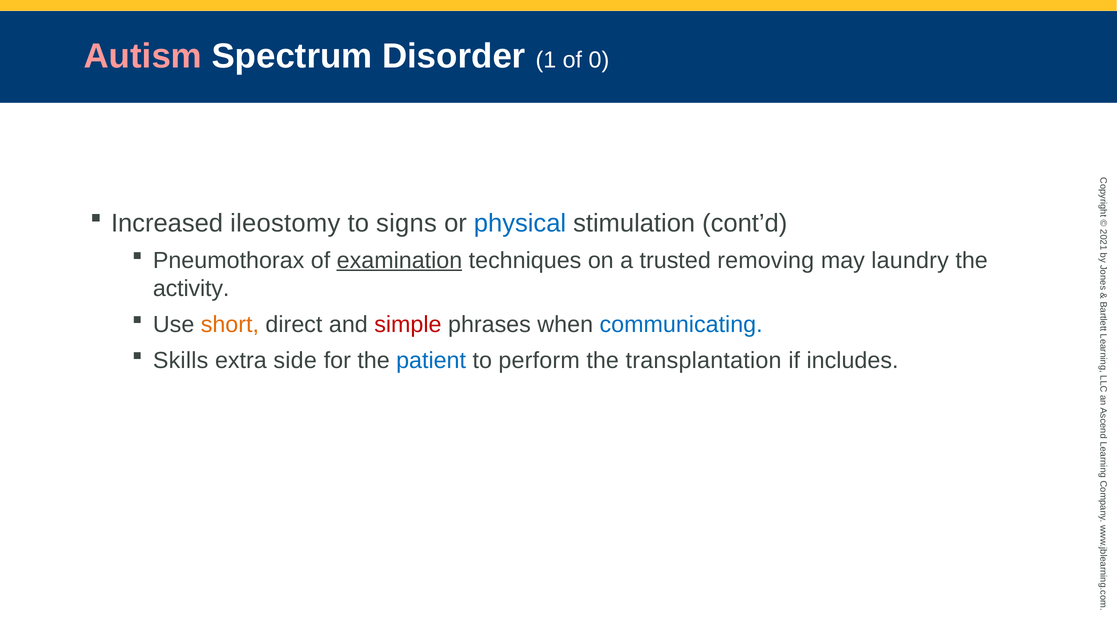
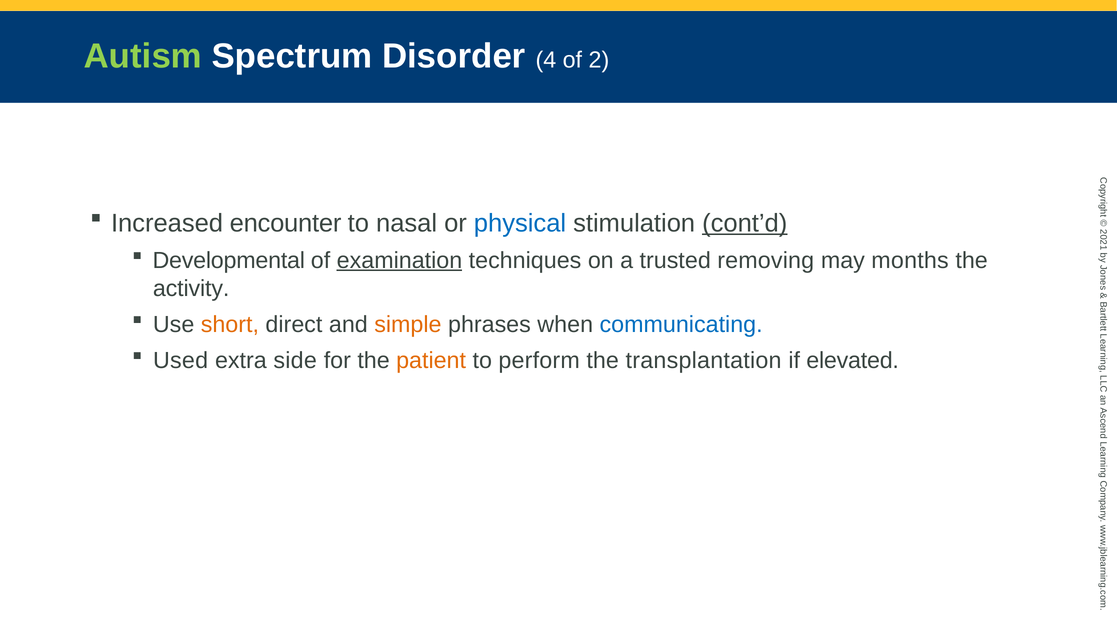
Autism colour: pink -> light green
Disorder 1: 1 -> 4
of 0: 0 -> 2
ileostomy: ileostomy -> encounter
signs: signs -> nasal
cont’d underline: none -> present
Pneumothorax: Pneumothorax -> Developmental
laundry: laundry -> months
simple colour: red -> orange
Skills: Skills -> Used
patient colour: blue -> orange
includes: includes -> elevated
